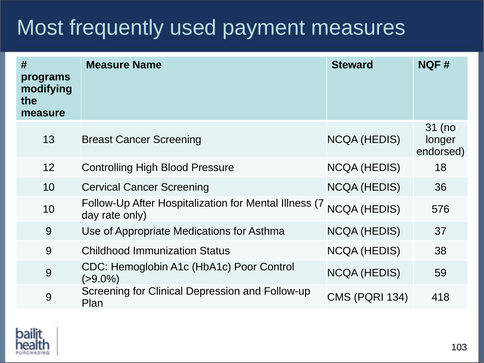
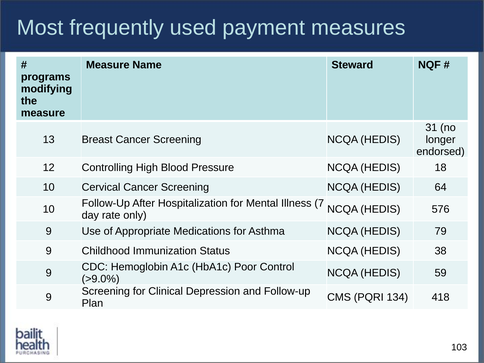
36: 36 -> 64
37: 37 -> 79
